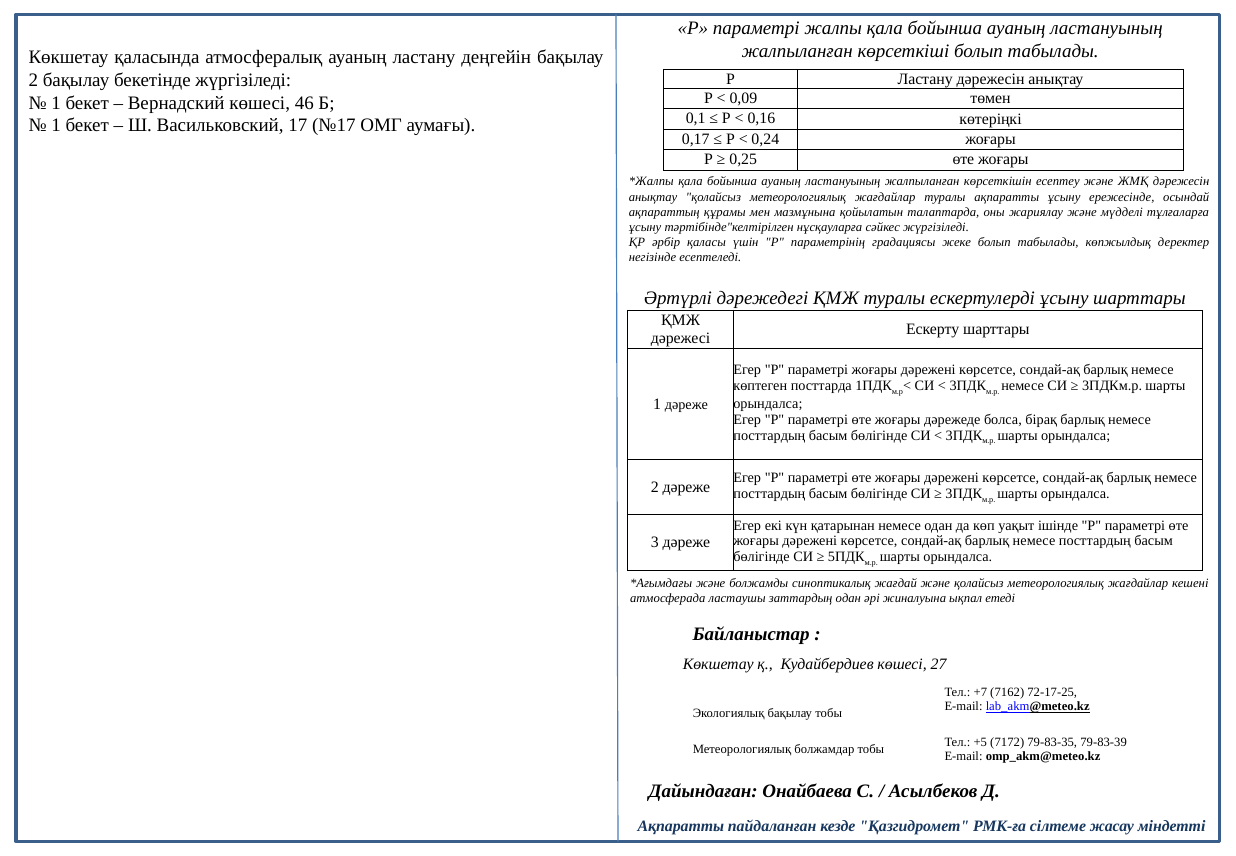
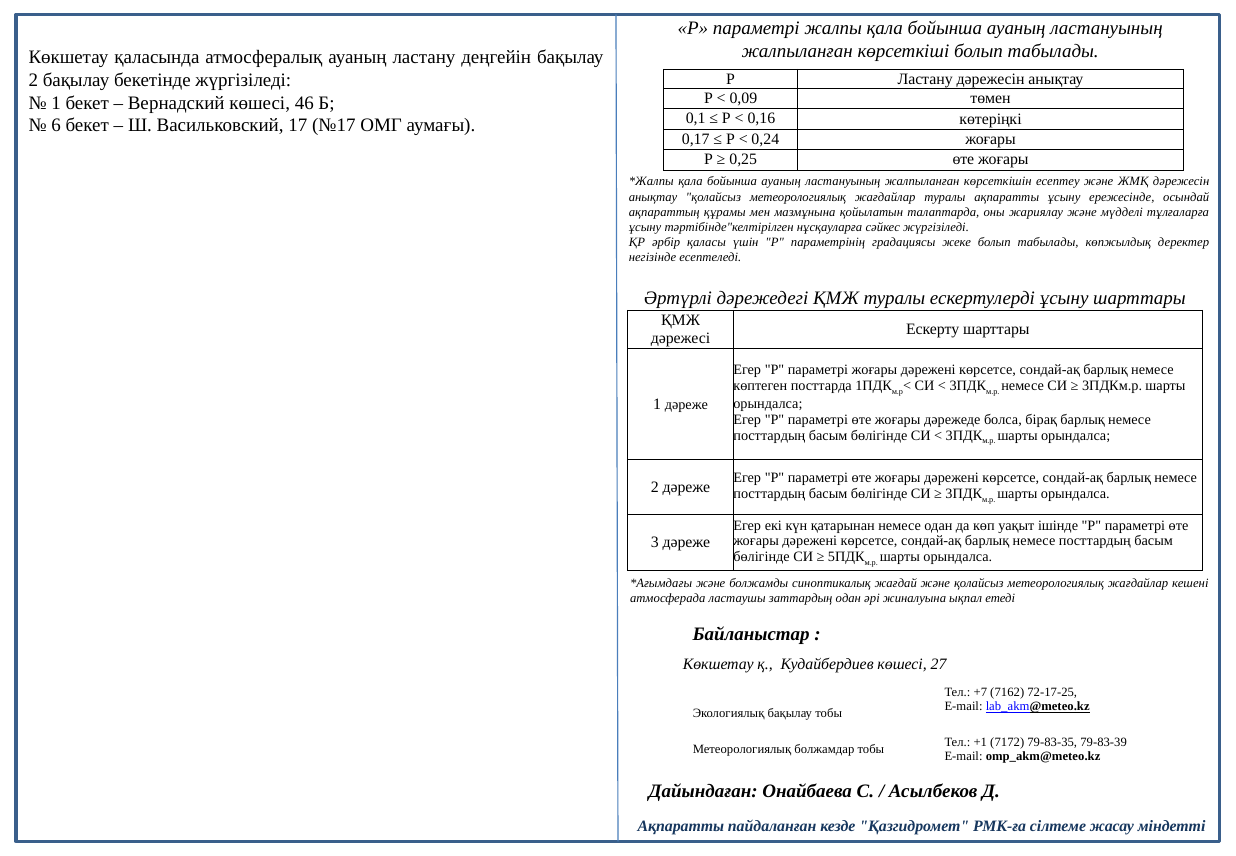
1 at (56, 126): 1 -> 6
+5: +5 -> +1
